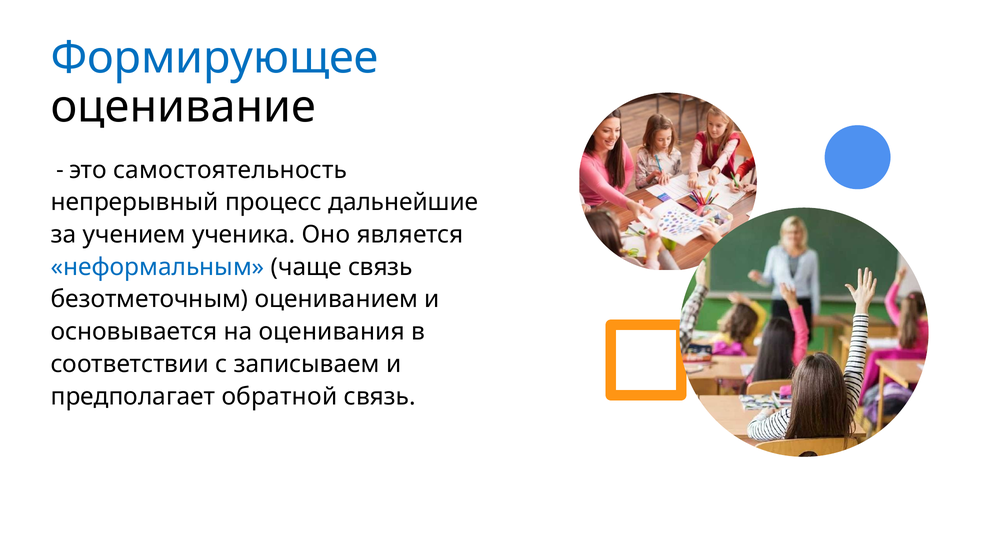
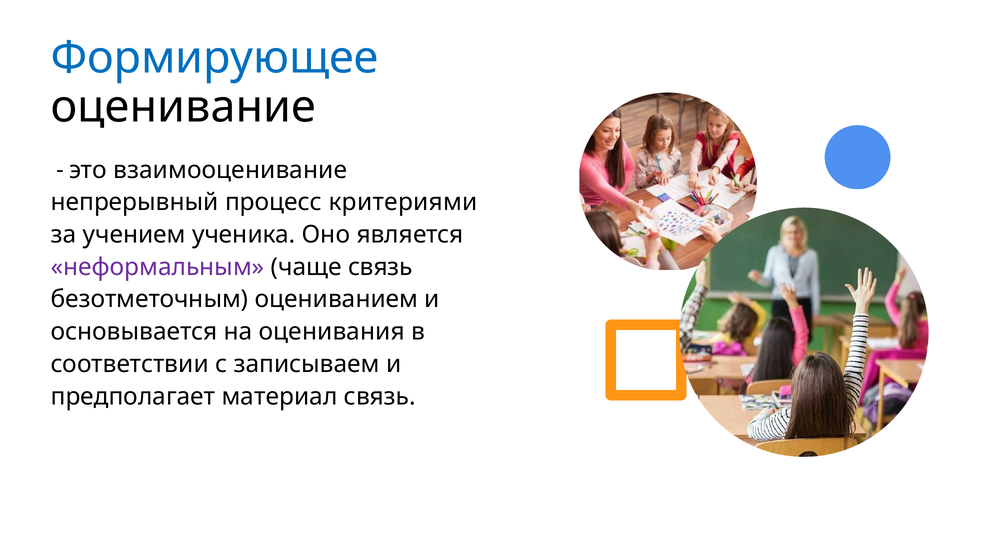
самостоятельность: самостоятельность -> взаимооценивание
дальнейшие: дальнейшие -> критериями
неформальным colour: blue -> purple
обратной: обратной -> материал
